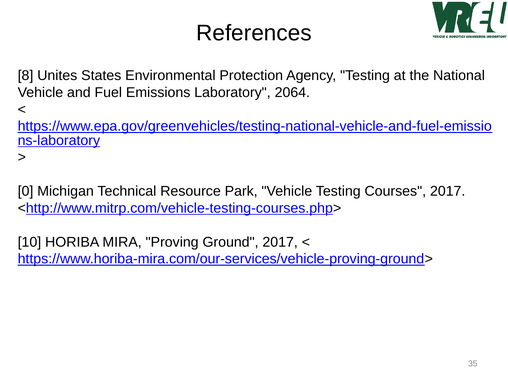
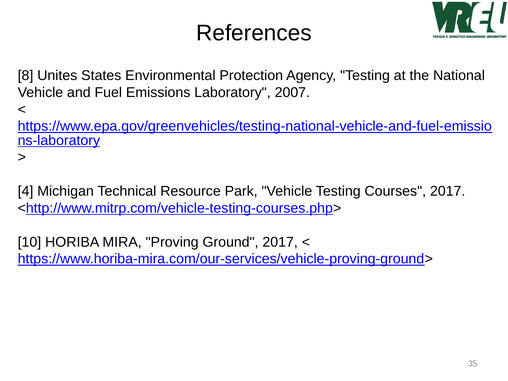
2064: 2064 -> 2007
0: 0 -> 4
